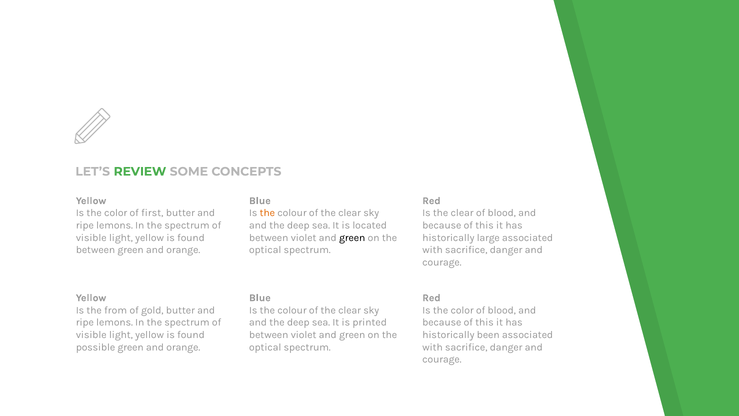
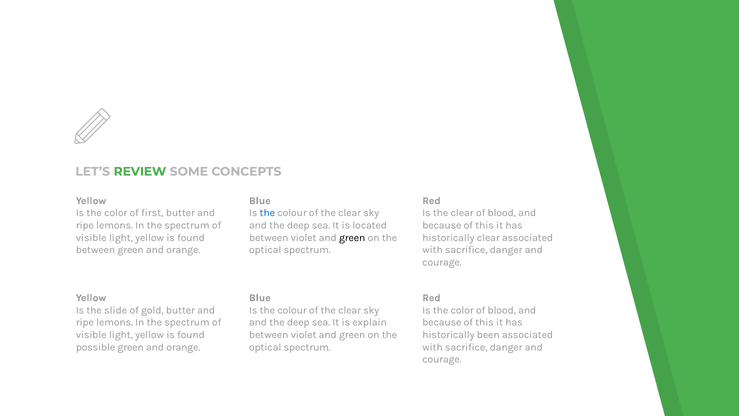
the at (267, 213) colour: orange -> blue
historically large: large -> clear
from: from -> slide
printed: printed -> explain
